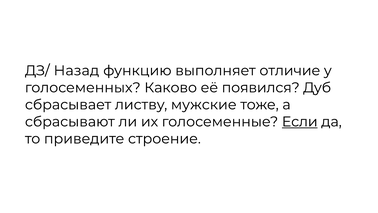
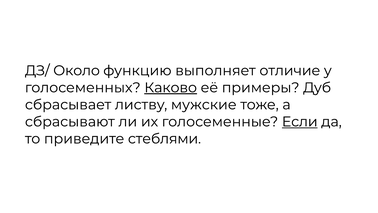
Назад: Назад -> Около
Каково underline: none -> present
появился: появился -> примеры
строение: строение -> стеблями
